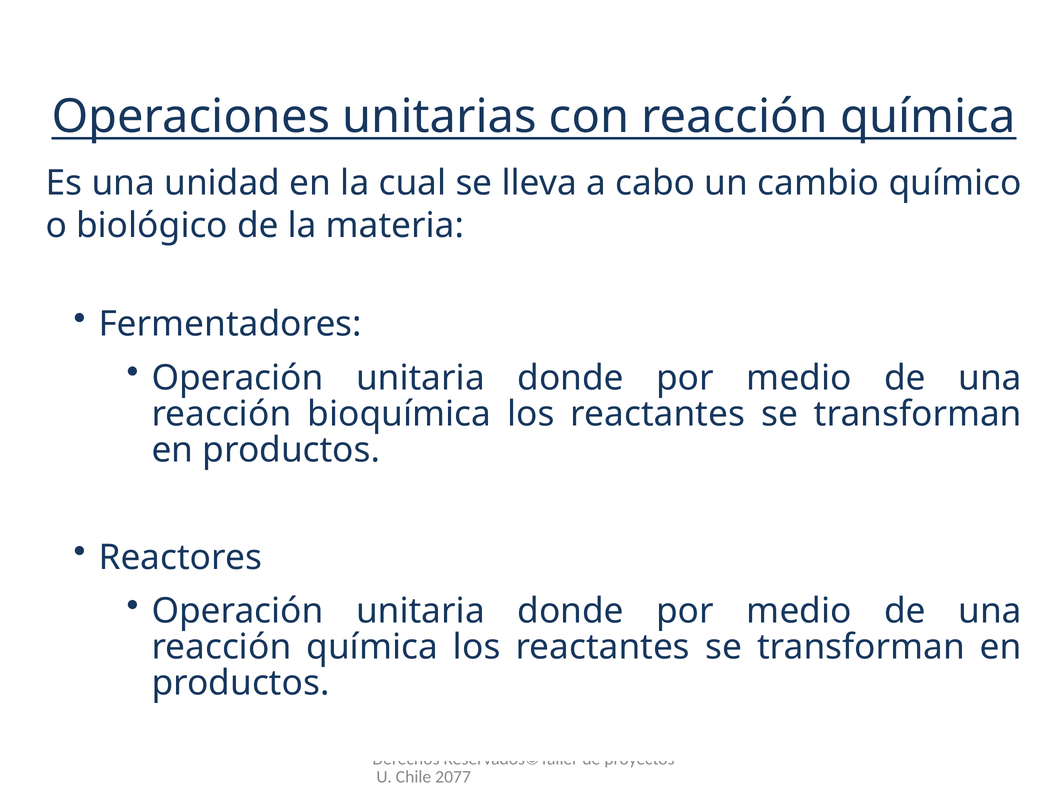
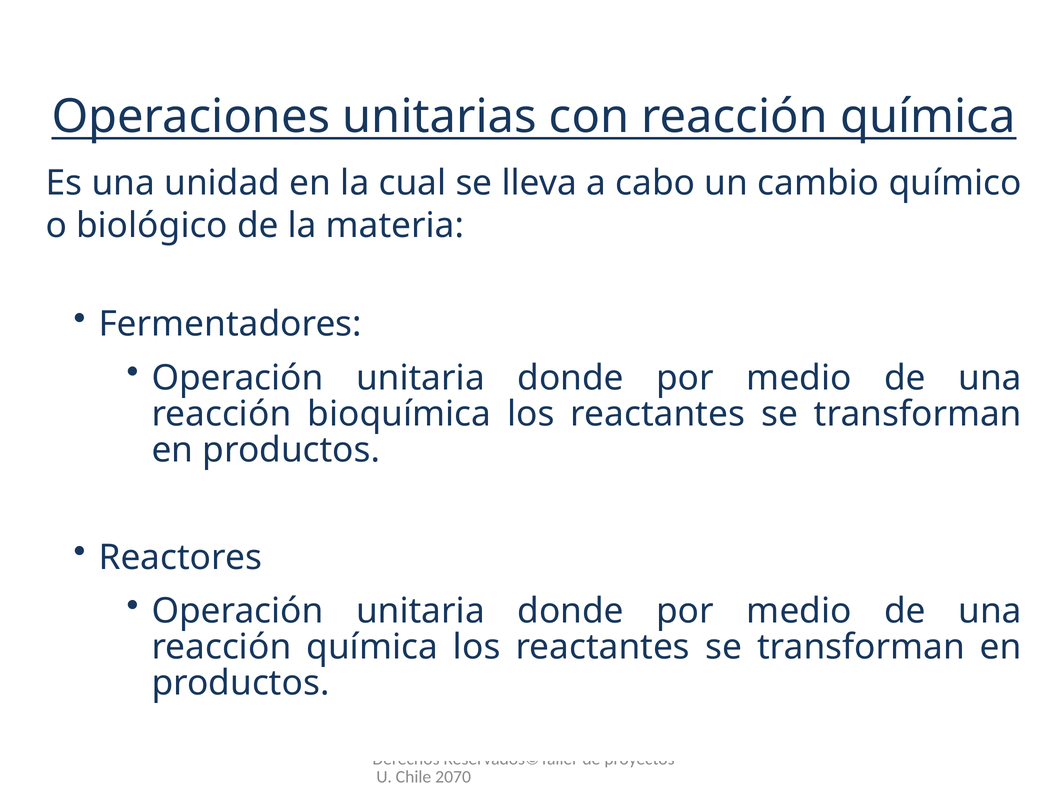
2077: 2077 -> 2070
